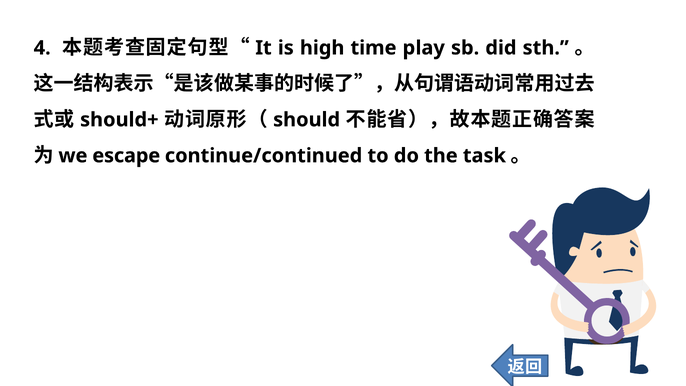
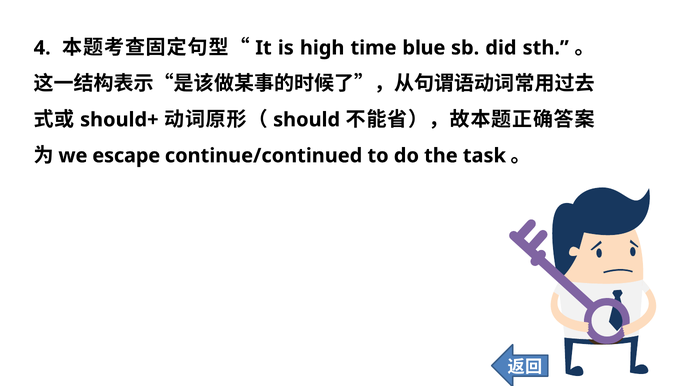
play: play -> blue
